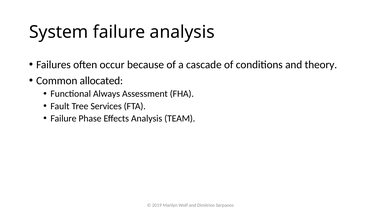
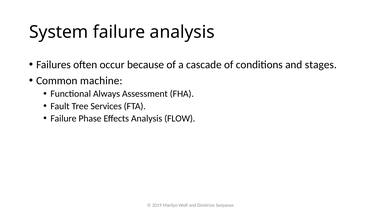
theory: theory -> stages
allocated: allocated -> machine
TEAM: TEAM -> FLOW
